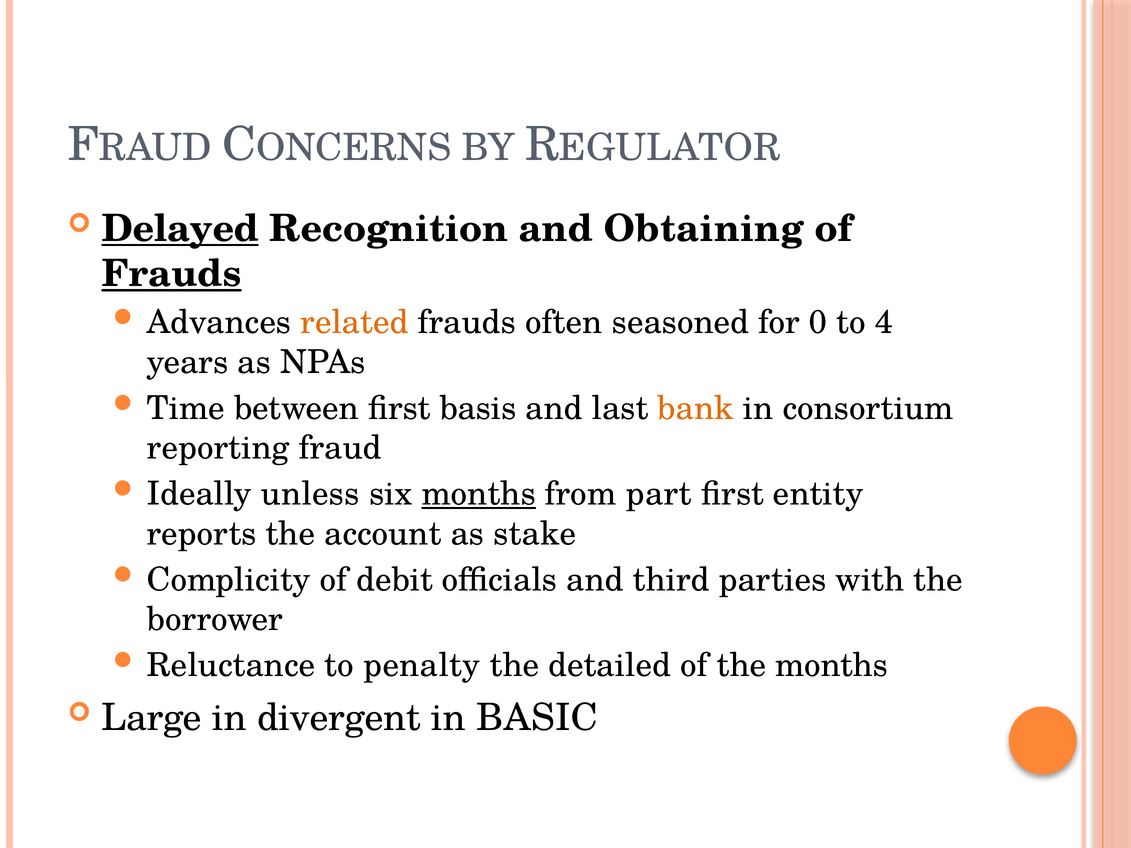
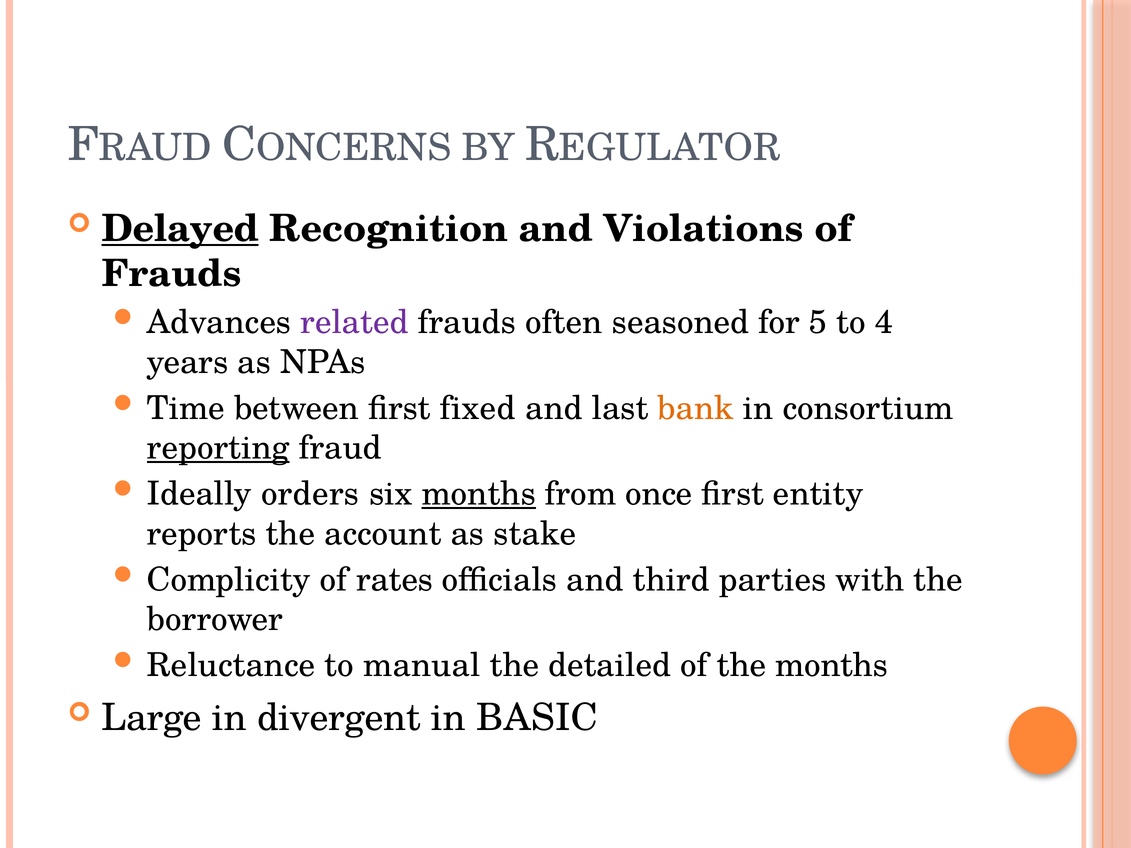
Obtaining: Obtaining -> Violations
Frauds at (172, 274) underline: present -> none
related colour: orange -> purple
0: 0 -> 5
basis: basis -> fixed
reporting underline: none -> present
unless: unless -> orders
part: part -> once
debit: debit -> rates
penalty: penalty -> manual
